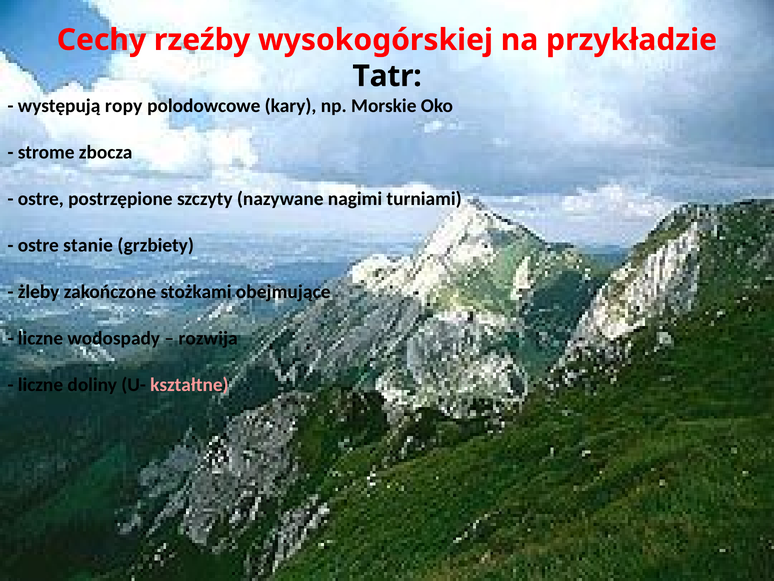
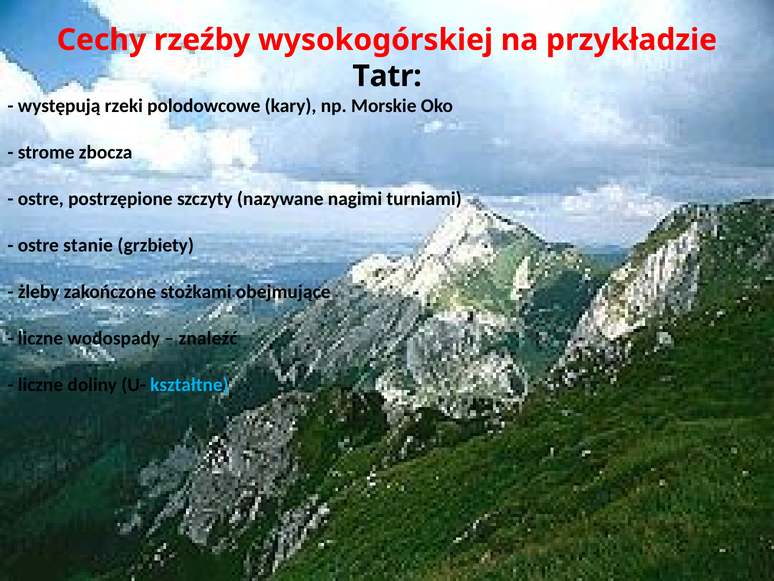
ropy: ropy -> rzeki
rozwija: rozwija -> znaleźć
kształtne colour: pink -> light blue
